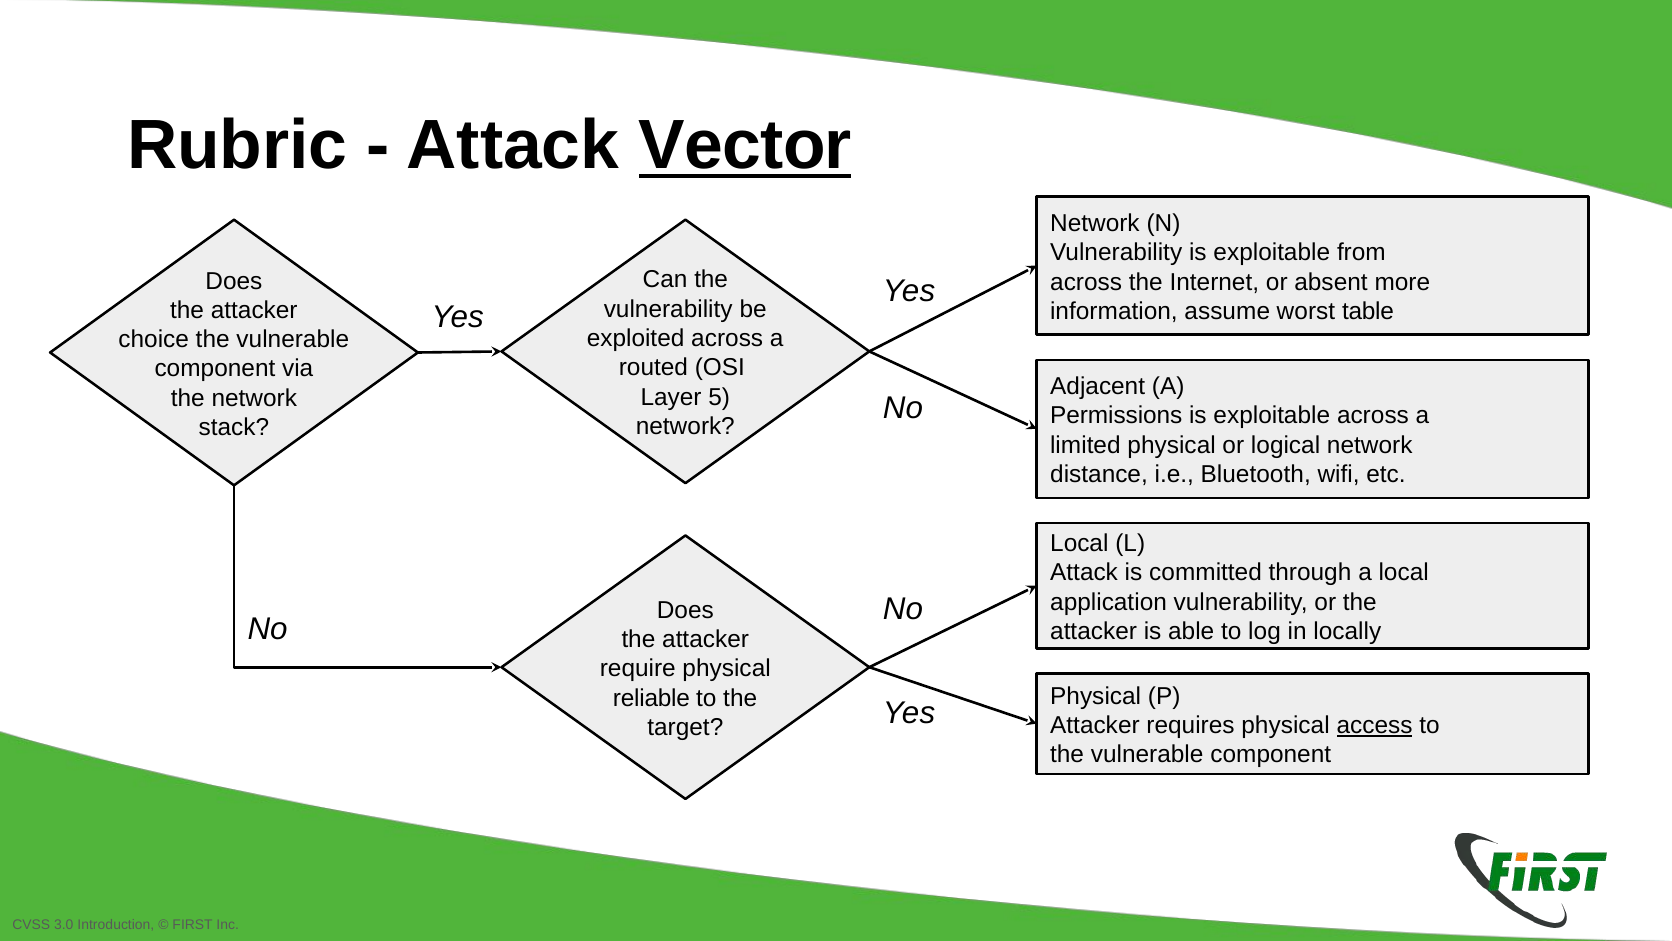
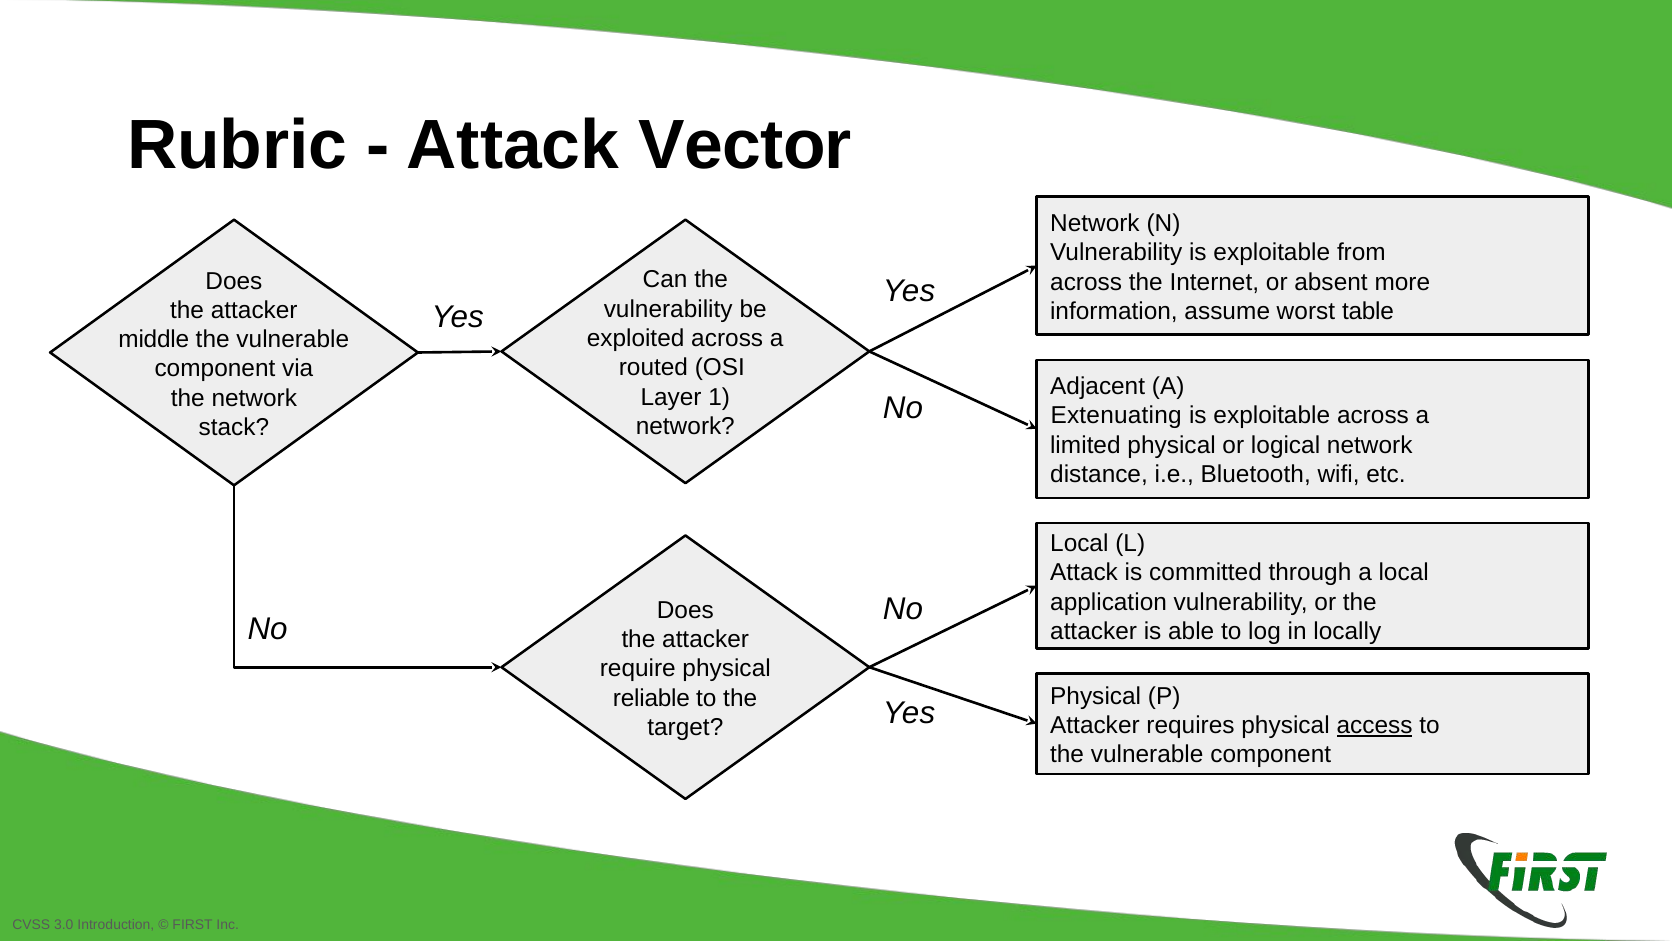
Vector underline: present -> none
choice: choice -> middle
5: 5 -> 1
Permissions: Permissions -> Extenuating
